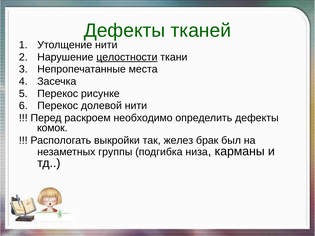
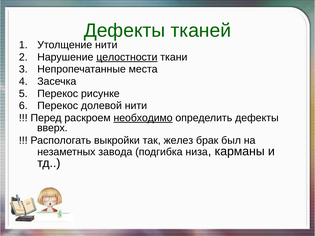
необходимо underline: none -> present
комок: комок -> вверх
группы: группы -> завода
